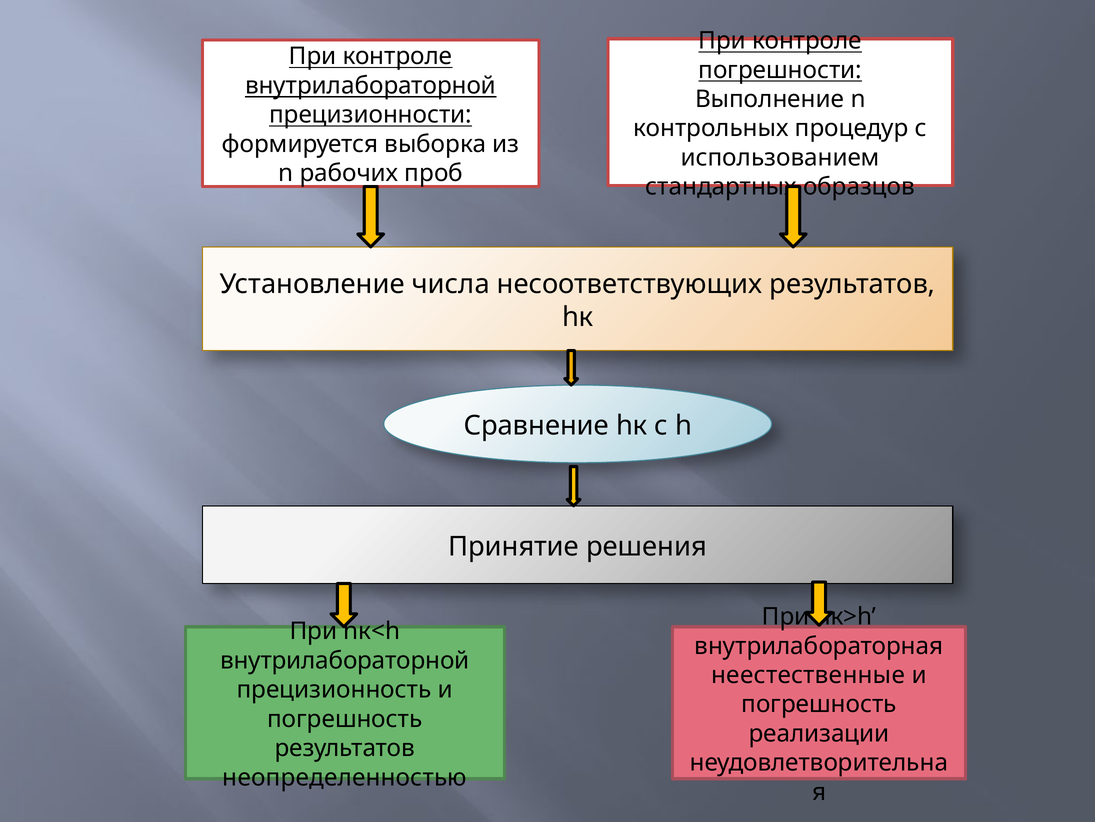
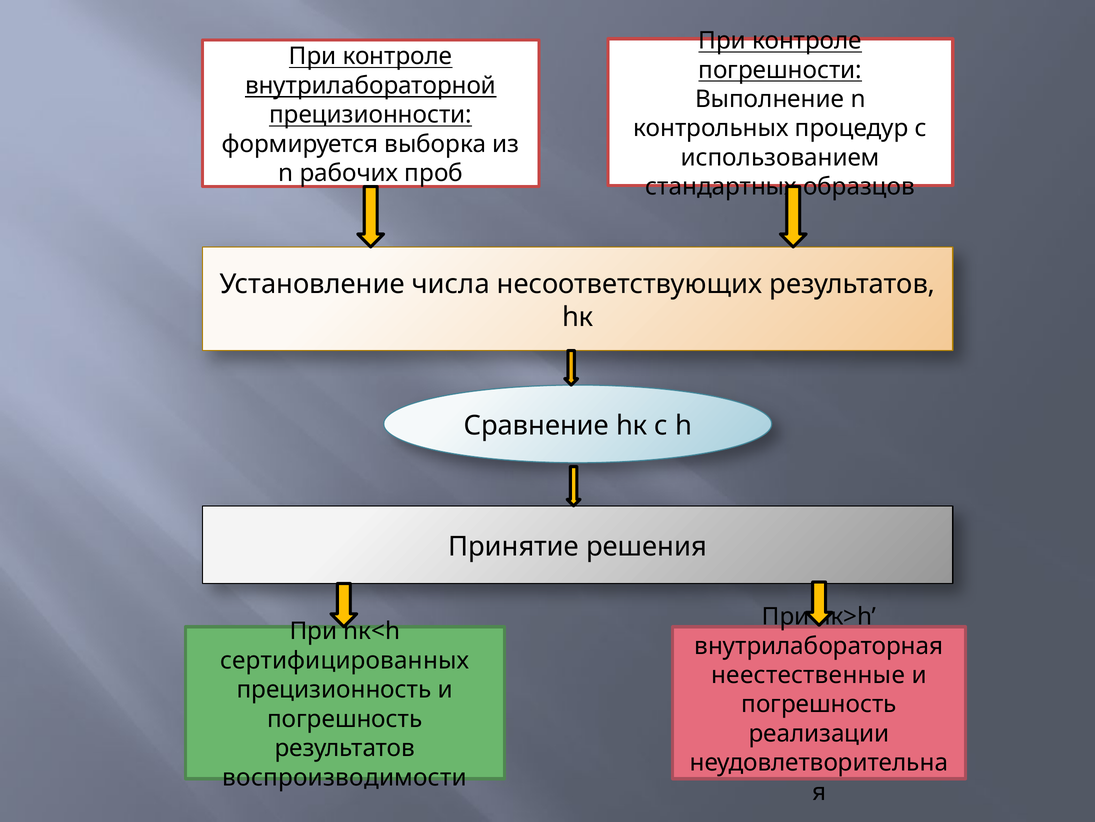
внутрилабораторной at (345, 660): внутрилабораторной -> сертифицированных
неопределенностью: неопределенностью -> воспроизводимости
